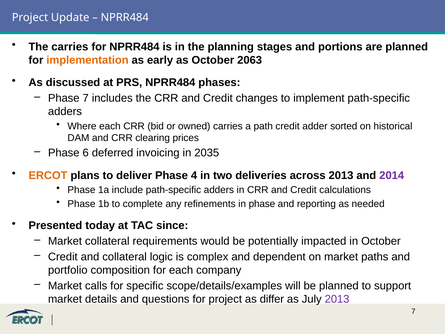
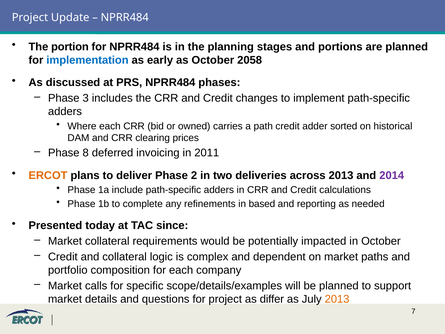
The carries: carries -> portion
implementation colour: orange -> blue
2063: 2063 -> 2058
Phase 7: 7 -> 3
6: 6 -> 8
2035: 2035 -> 2011
4: 4 -> 2
in phase: phase -> based
2013 at (337, 299) colour: purple -> orange
